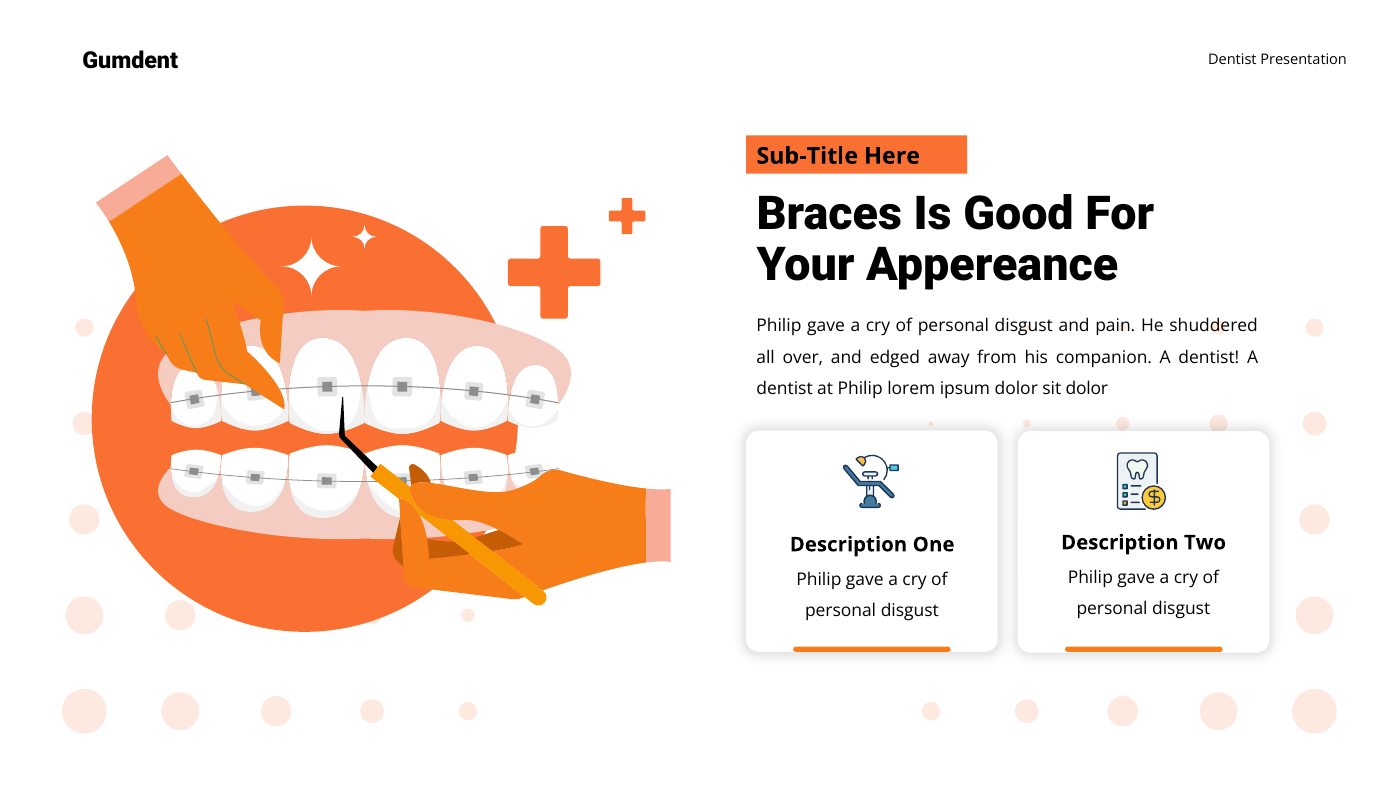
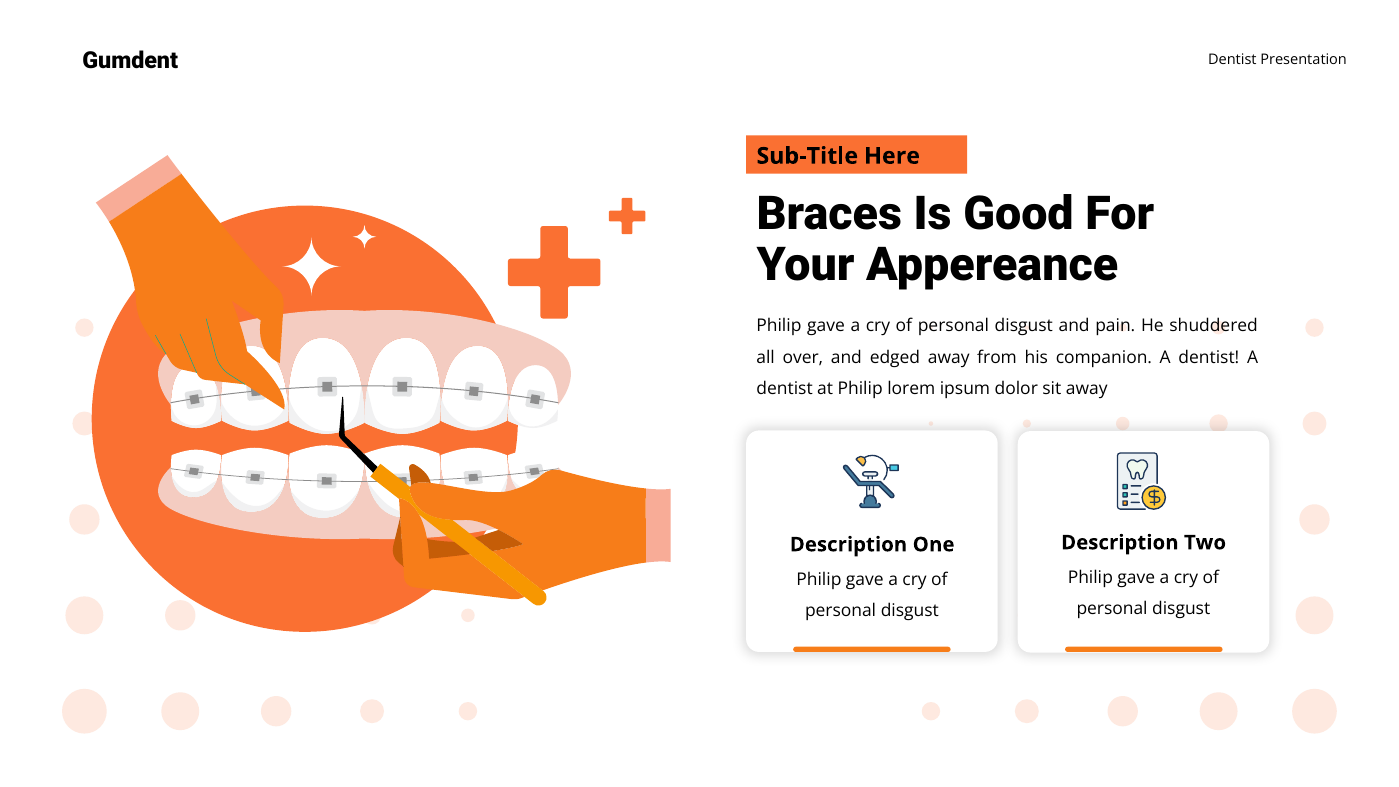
sit dolor: dolor -> away
